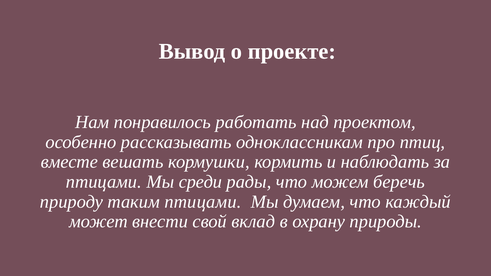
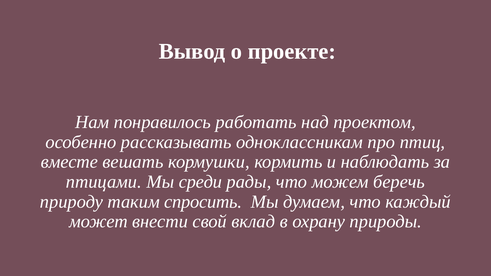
таким птицами: птицами -> спросить
